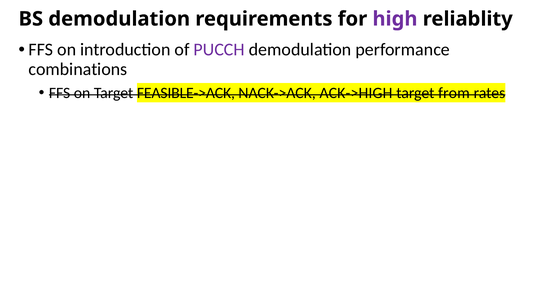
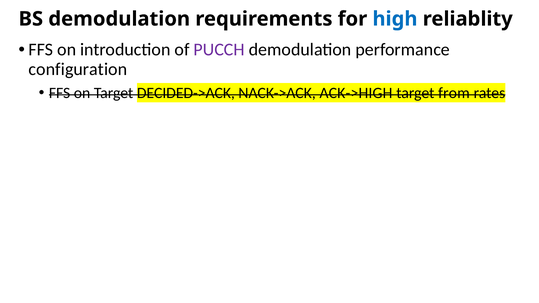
high colour: purple -> blue
combinations: combinations -> configuration
FEASIBLE->ACK: FEASIBLE->ACK -> DECIDED->ACK
